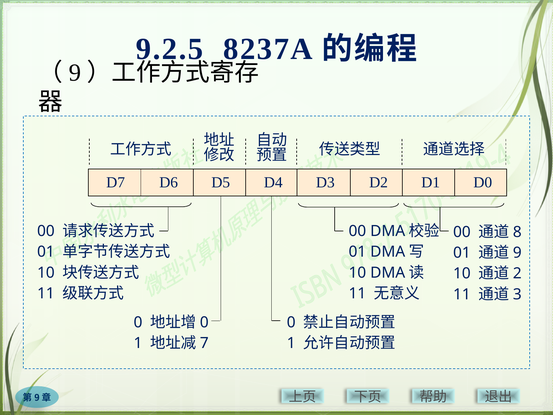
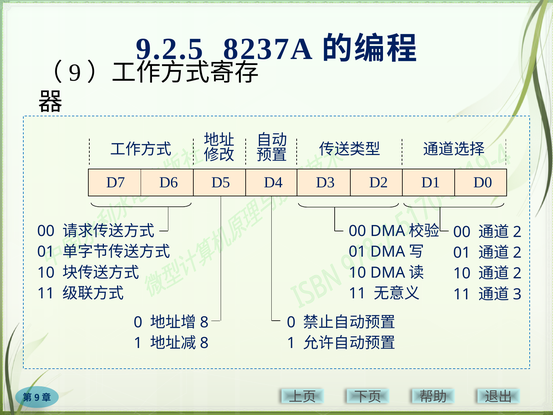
8 at (517, 232): 8 -> 2
9 at (517, 253): 9 -> 2
0 at (204, 322): 0 -> 8
7 at (204, 343): 7 -> 8
